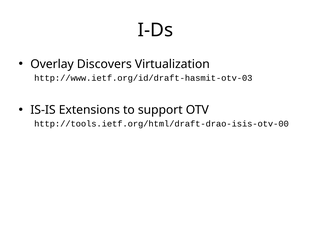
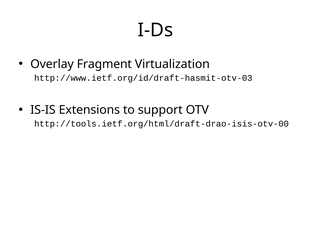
Discovers: Discovers -> Fragment
